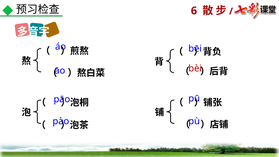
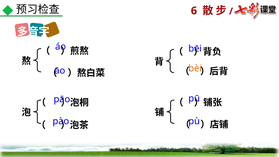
bèi colour: red -> orange
